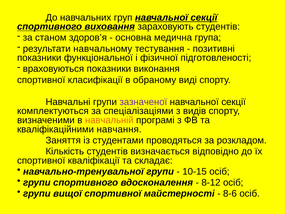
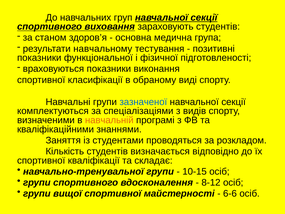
зазначеної colour: purple -> blue
навчання: навчання -> знаннями
8-6: 8-6 -> 6-6
